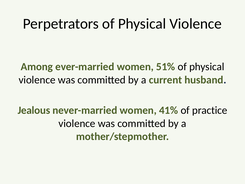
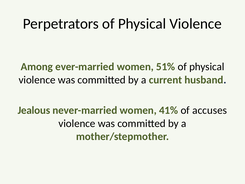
practice: practice -> accuses
